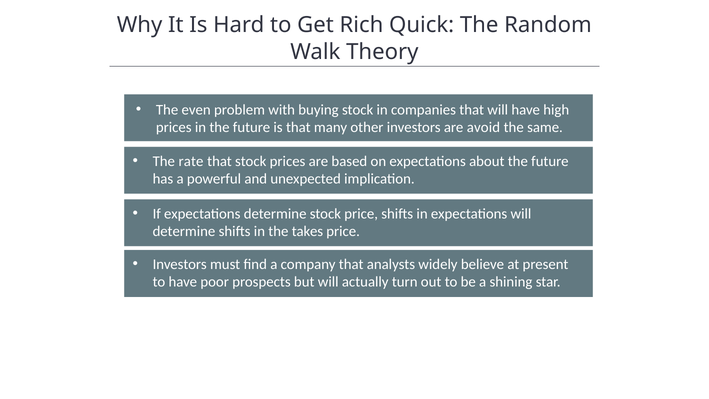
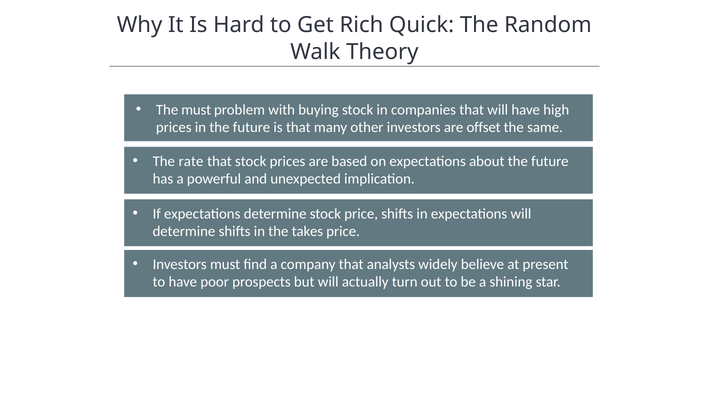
The even: even -> must
avoid: avoid -> offset
